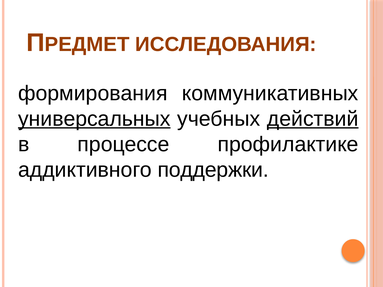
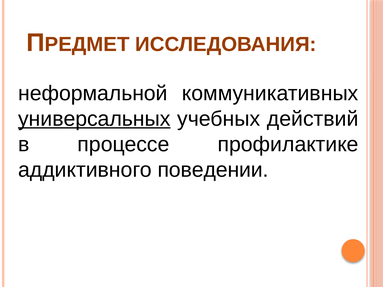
формирования: формирования -> неформальной
действий underline: present -> none
поддержки: поддержки -> поведении
